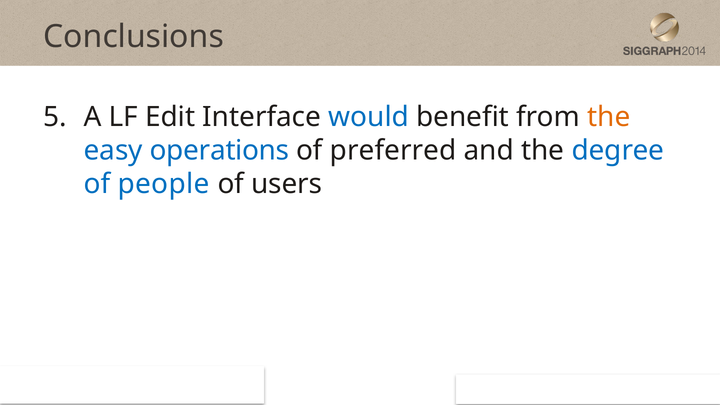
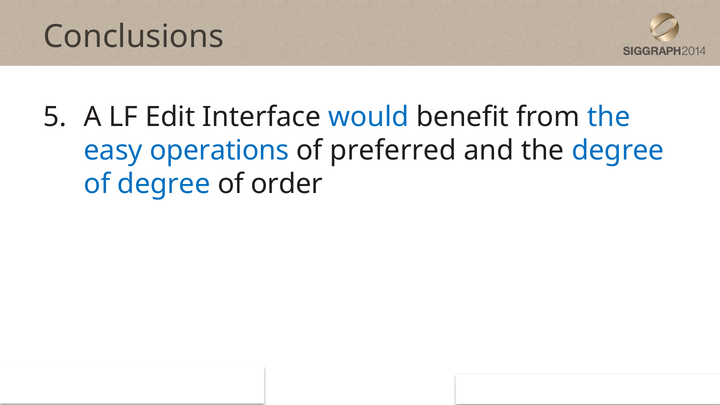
the at (609, 117) colour: orange -> blue
of people: people -> degree
users: users -> order
